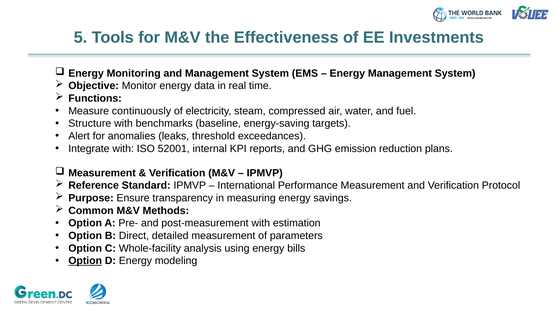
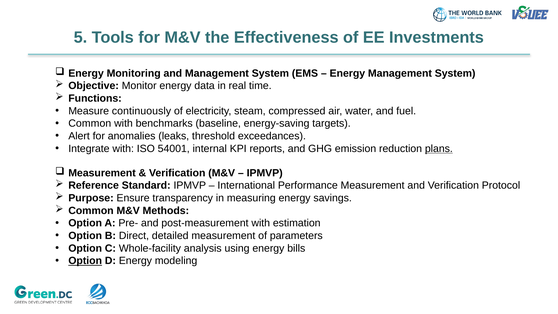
Structure at (90, 123): Structure -> Common
52001: 52001 -> 54001
plans underline: none -> present
